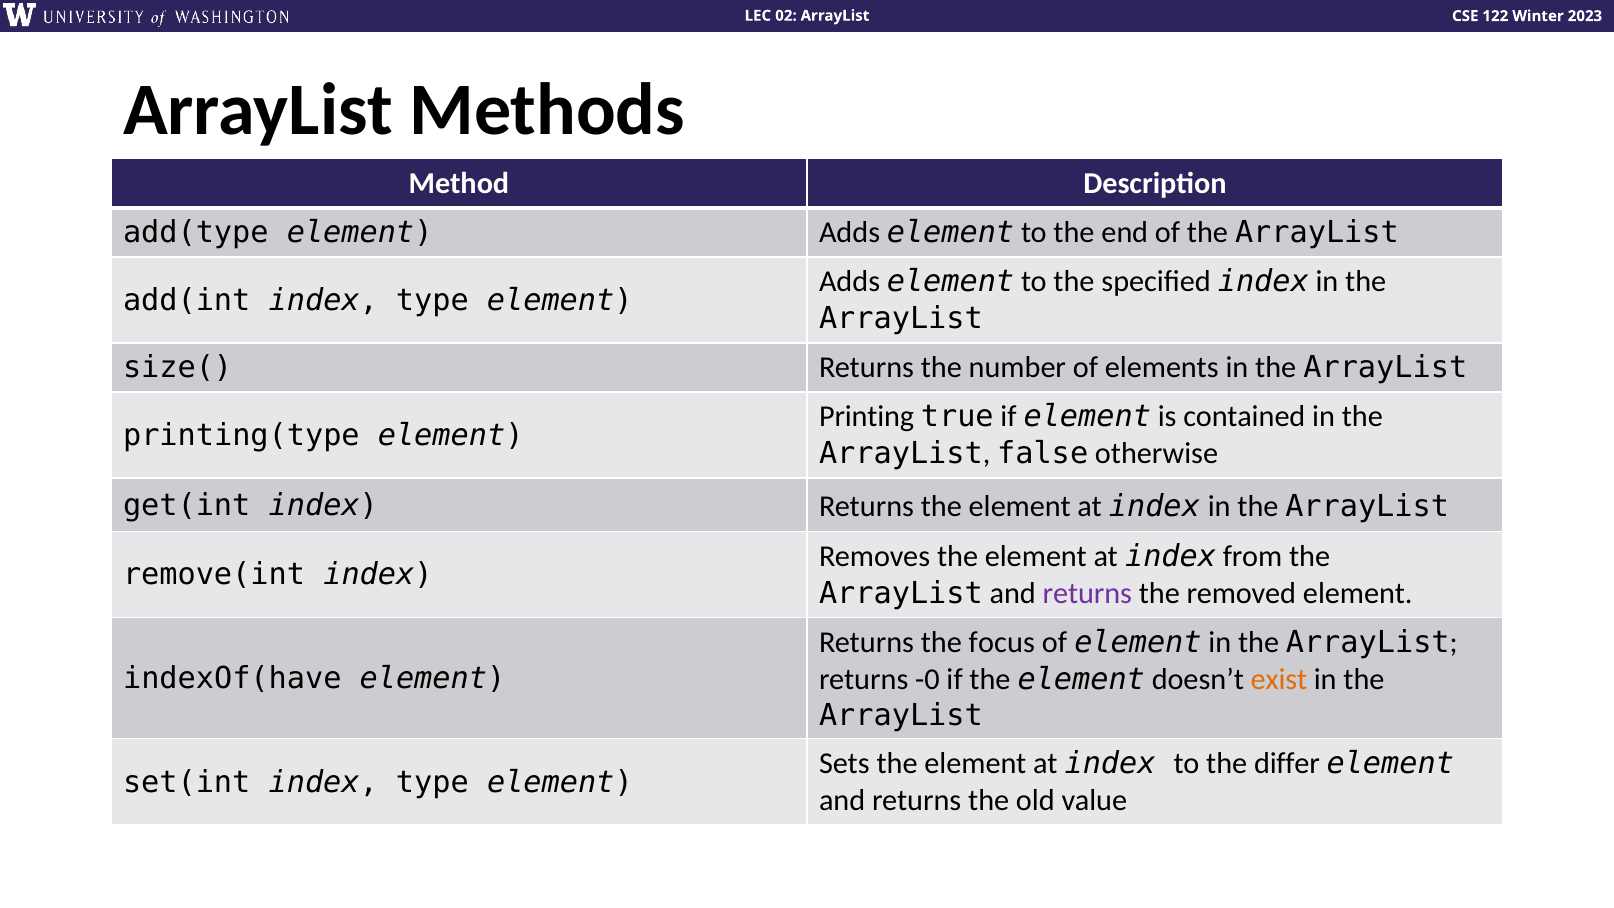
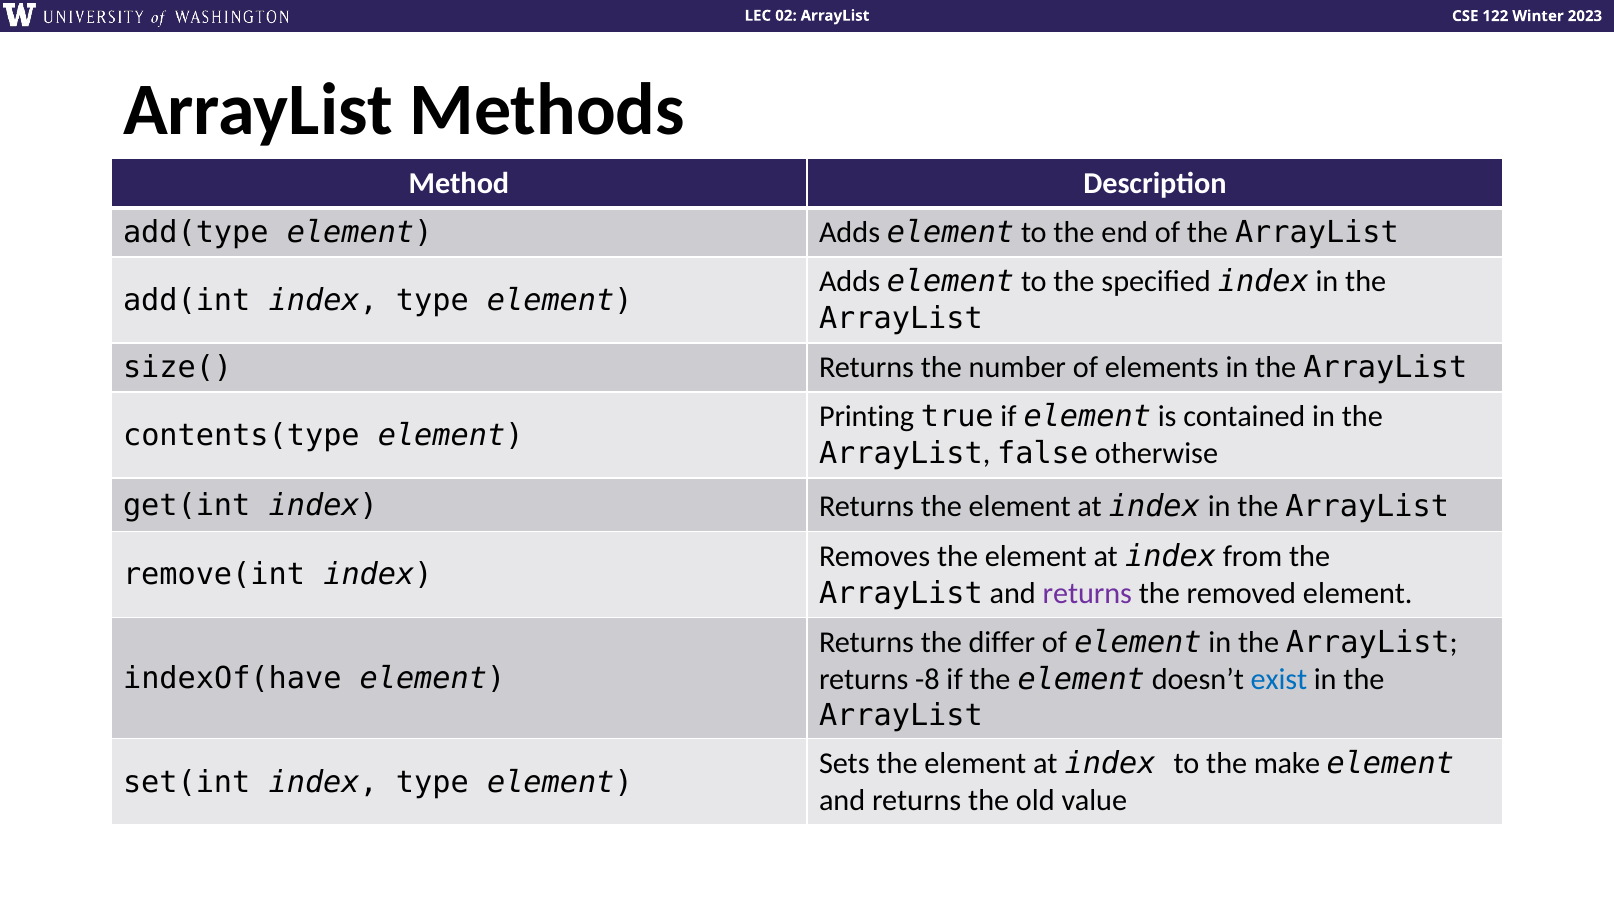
printing(type: printing(type -> contents(type
focus: focus -> differ
-0: -0 -> -8
exist colour: orange -> blue
differ: differ -> make
